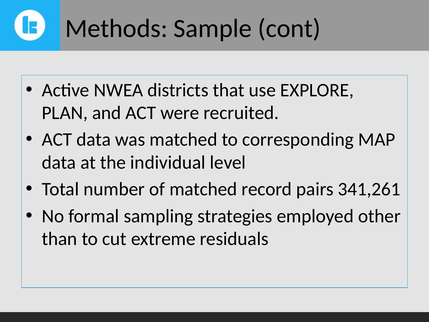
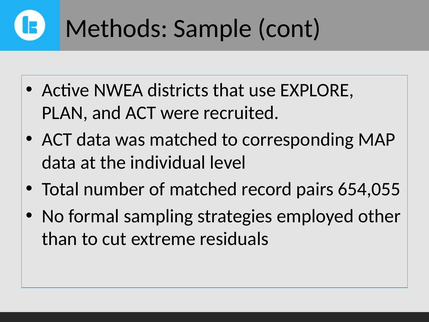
341,261: 341,261 -> 654,055
